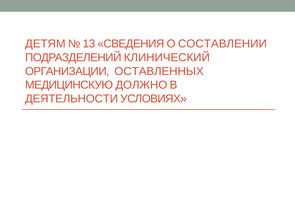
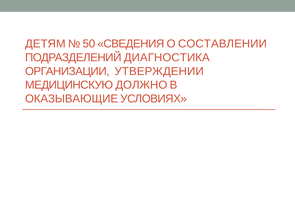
13: 13 -> 50
КЛИНИЧЕСКИЙ: КЛИНИЧЕСКИЙ -> ДИАГНОСТИКА
ОСТАВЛЕННЫХ: ОСТАВЛЕННЫХ -> УТВЕРЖДЕНИИ
ДЕЯТЕЛЬНОСТИ: ДЕЯТЕЛЬНОСТИ -> ОКАЗЫВАЮЩИЕ
